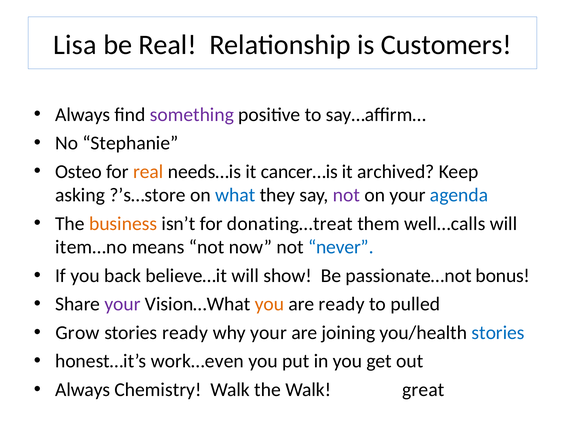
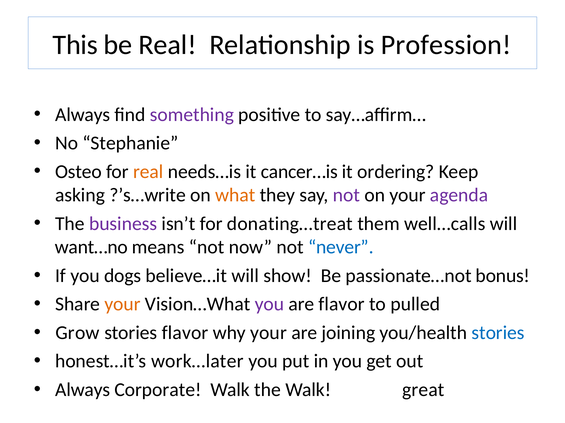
Lisa: Lisa -> This
Customers: Customers -> Profession
archived: archived -> ordering
?’s…store: ?’s…store -> ?’s…write
what colour: blue -> orange
agenda colour: blue -> purple
business colour: orange -> purple
item…no: item…no -> want…no
back: back -> dogs
your at (123, 305) colour: purple -> orange
you at (269, 305) colour: orange -> purple
are ready: ready -> flavor
stories ready: ready -> flavor
work…even: work…even -> work…later
Chemistry: Chemistry -> Corporate
